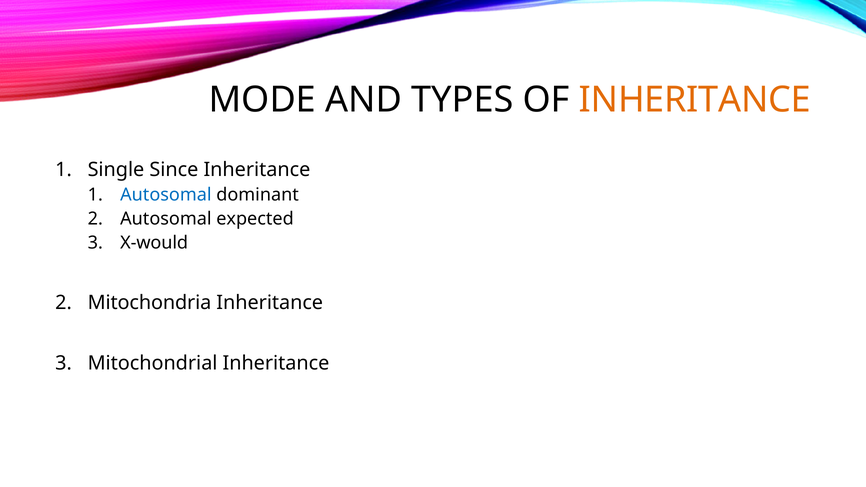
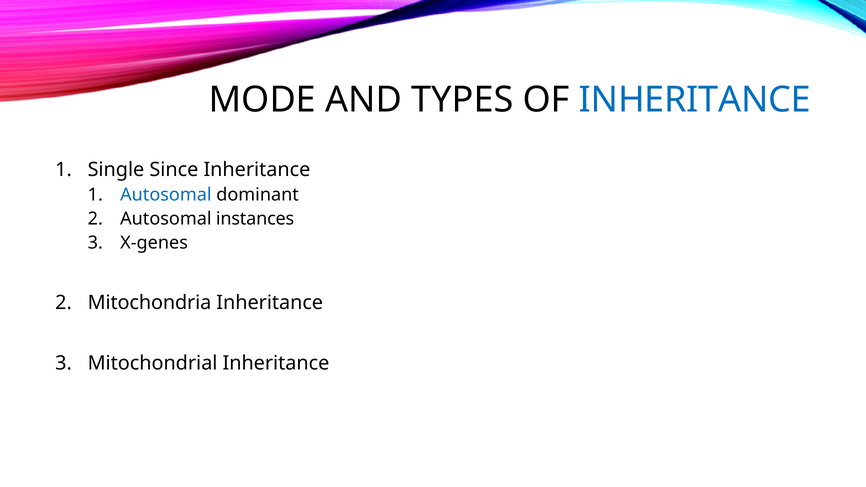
INHERITANCE at (695, 100) colour: orange -> blue
expected: expected -> instances
X-would: X-would -> X-genes
